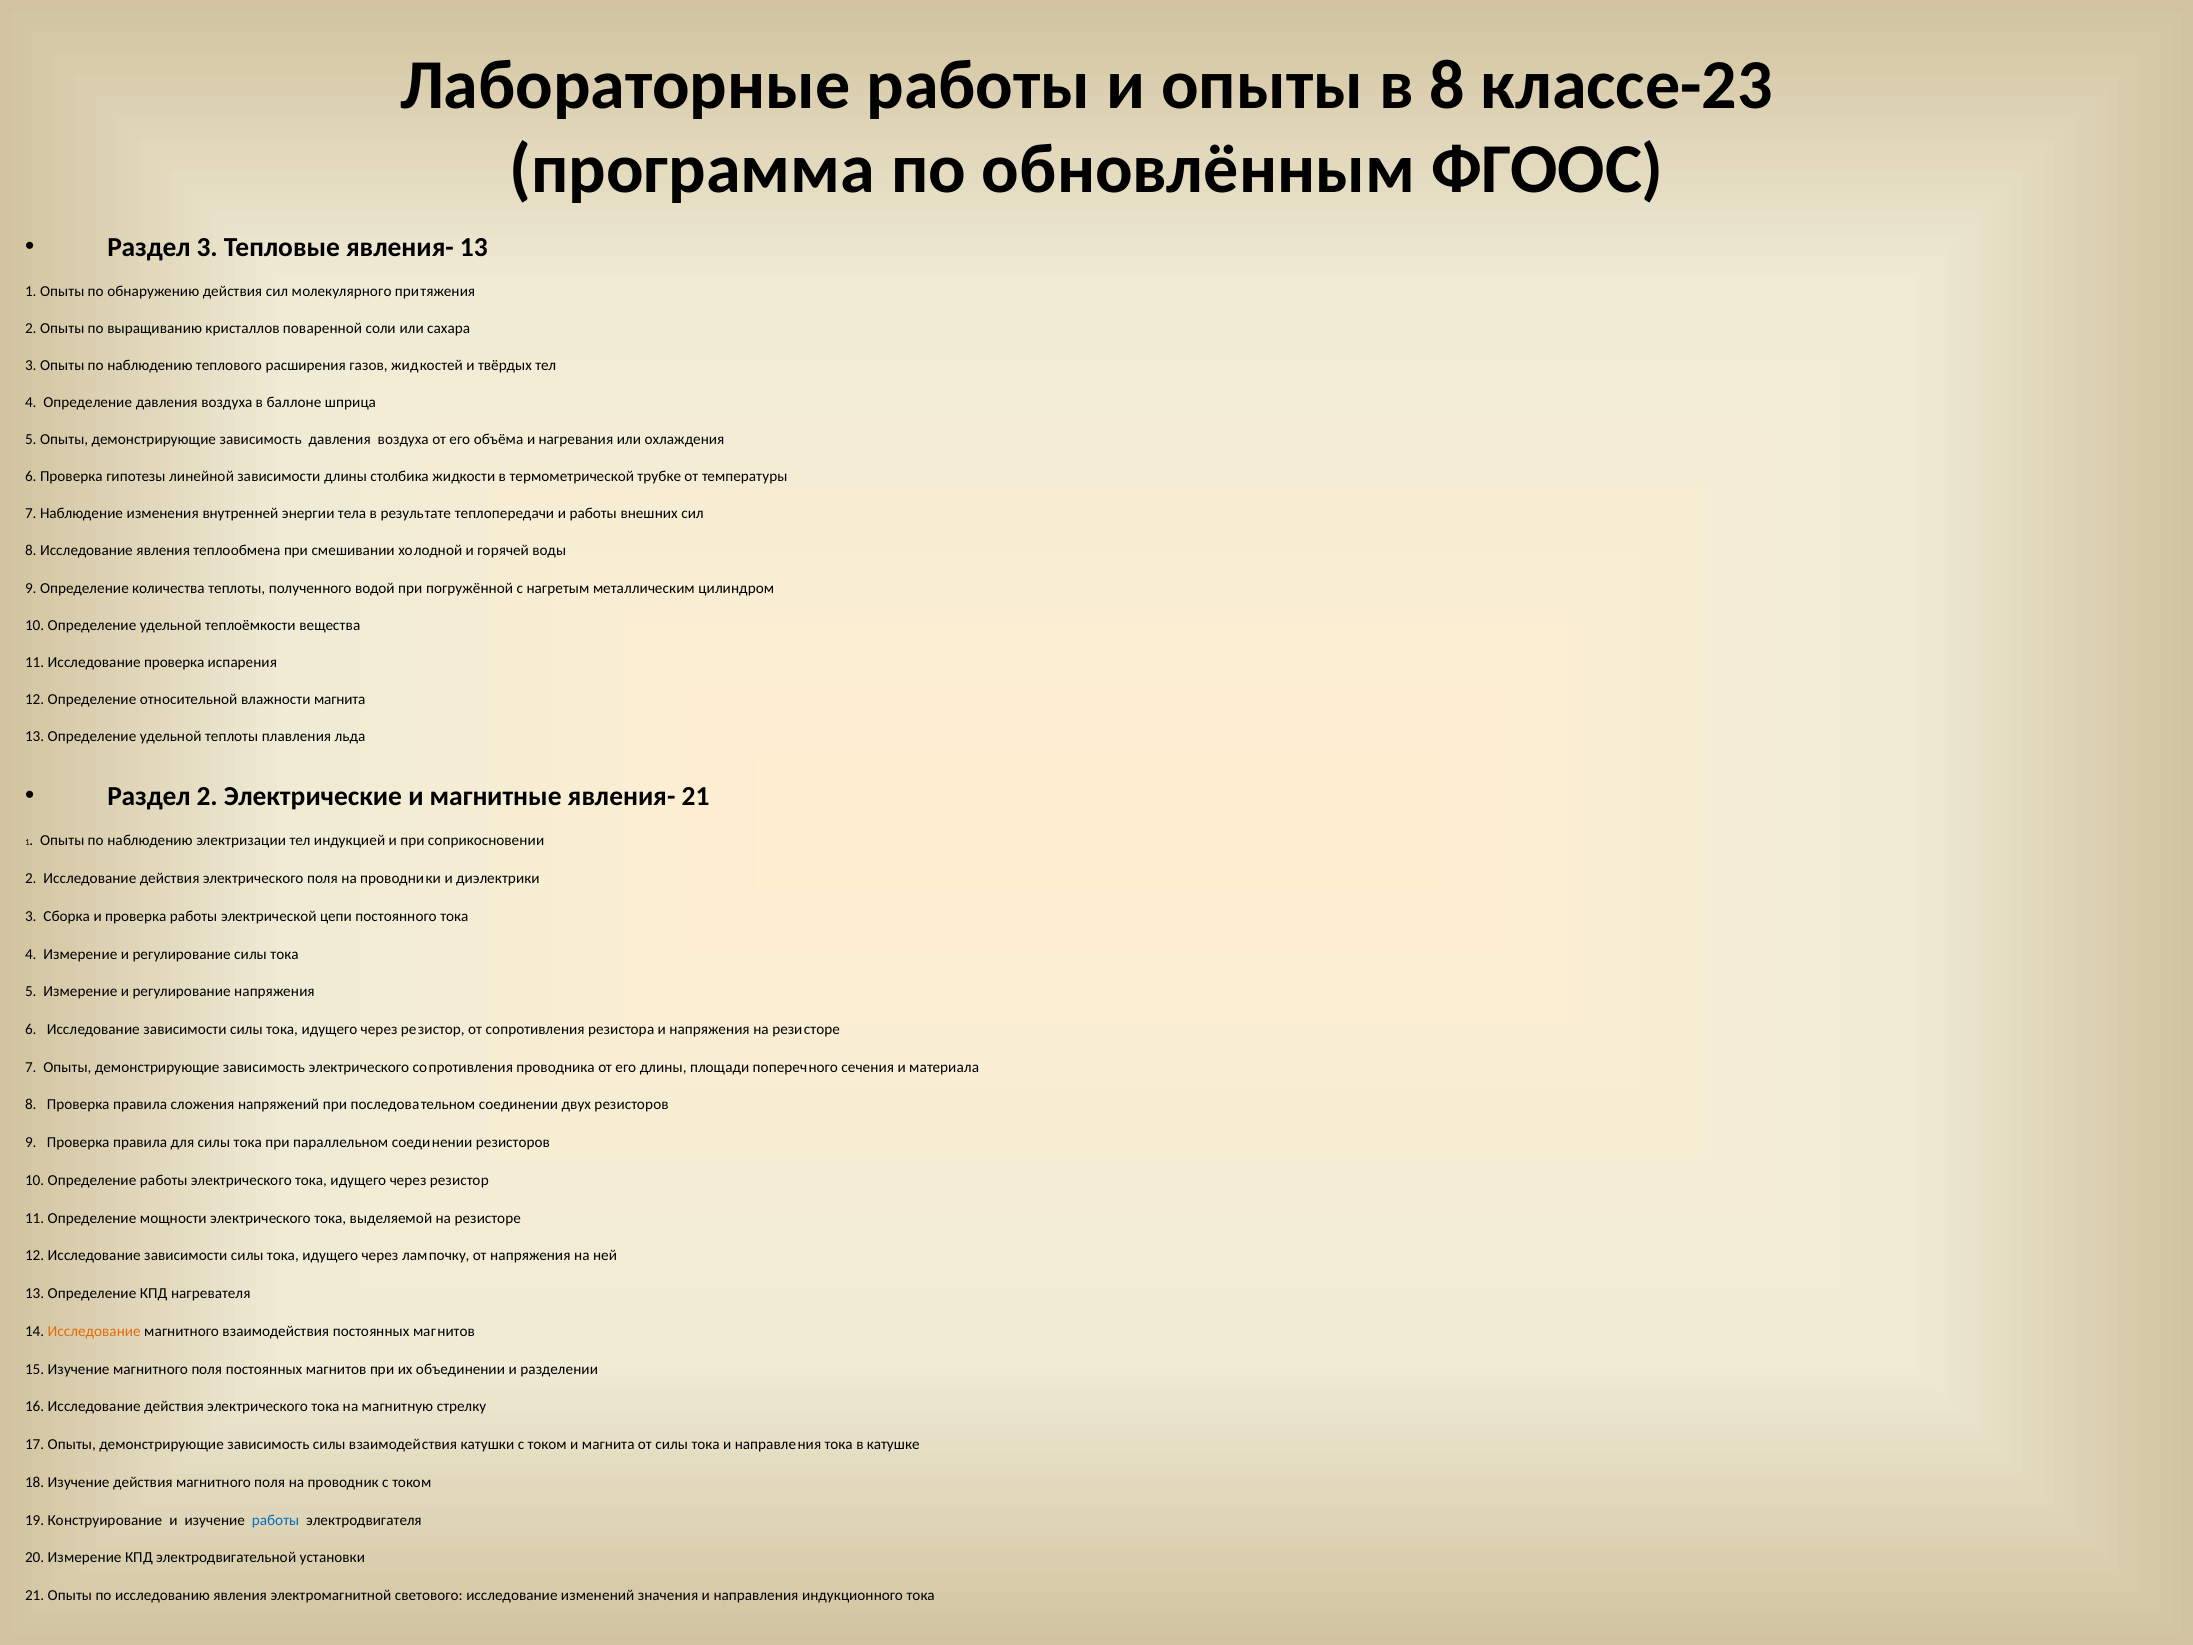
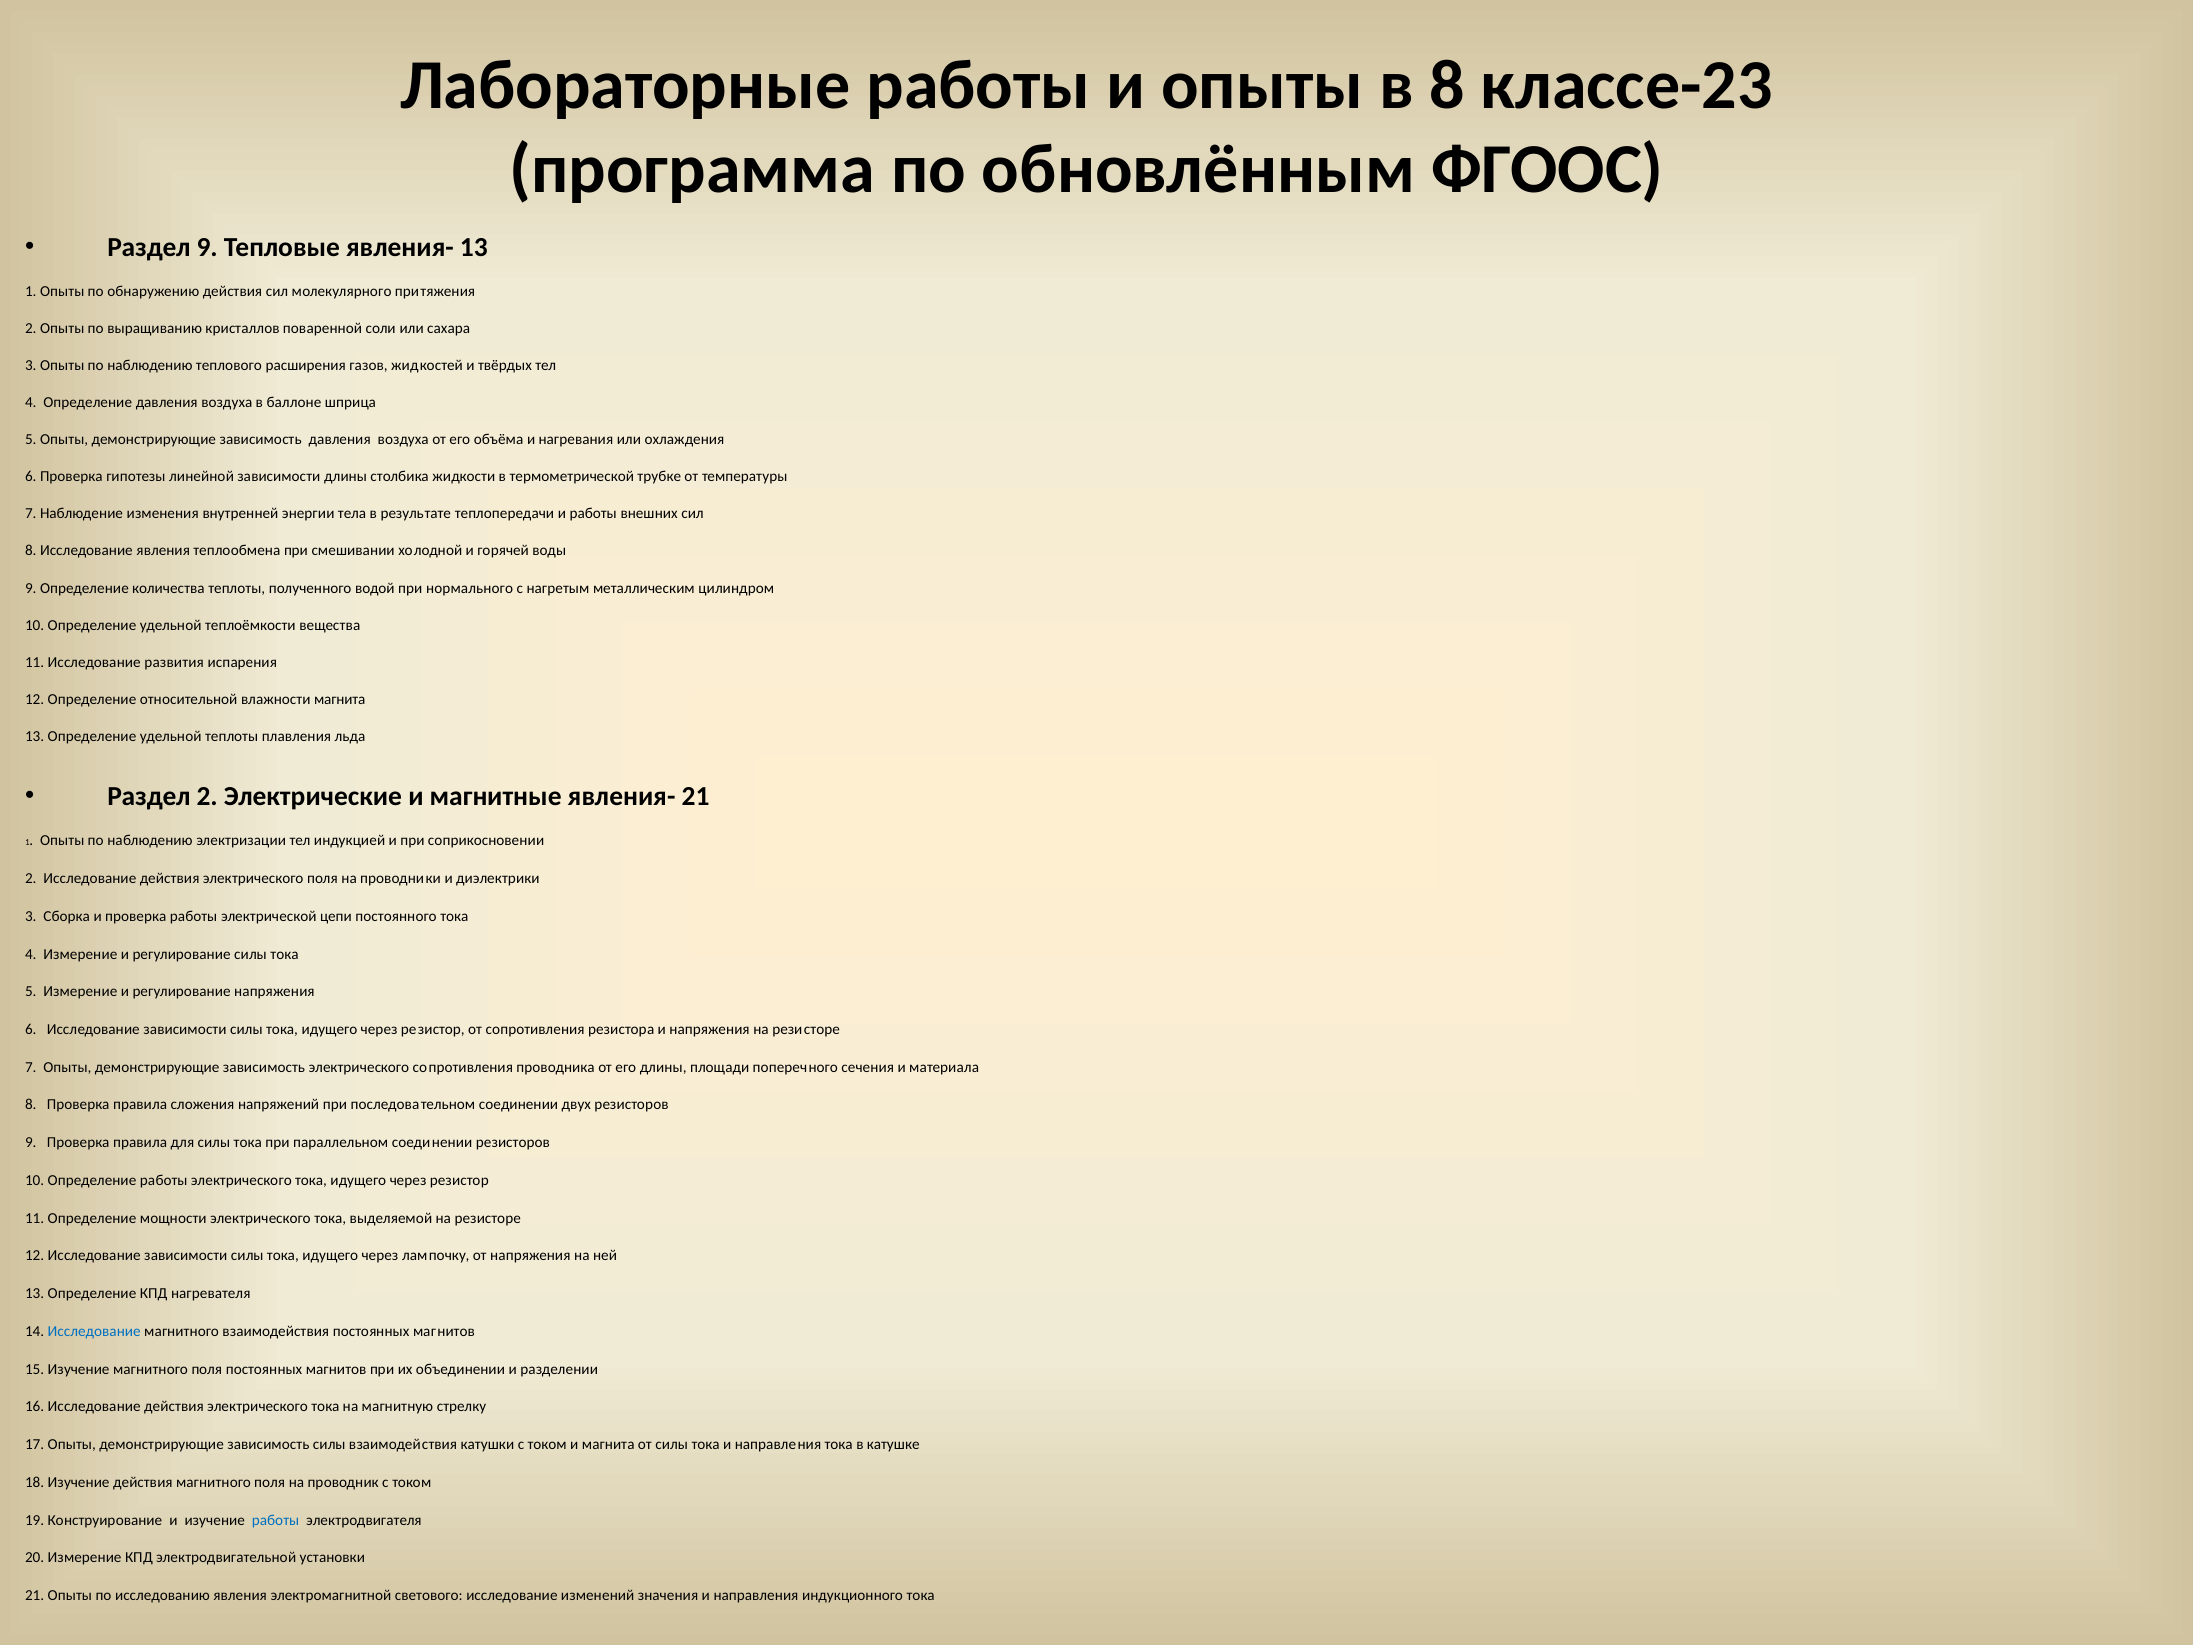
Раздел 3: 3 -> 9
погружённой: погружённой -> нормального
Исследование проверка: проверка -> развития
Исследование at (94, 1331) colour: orange -> blue
